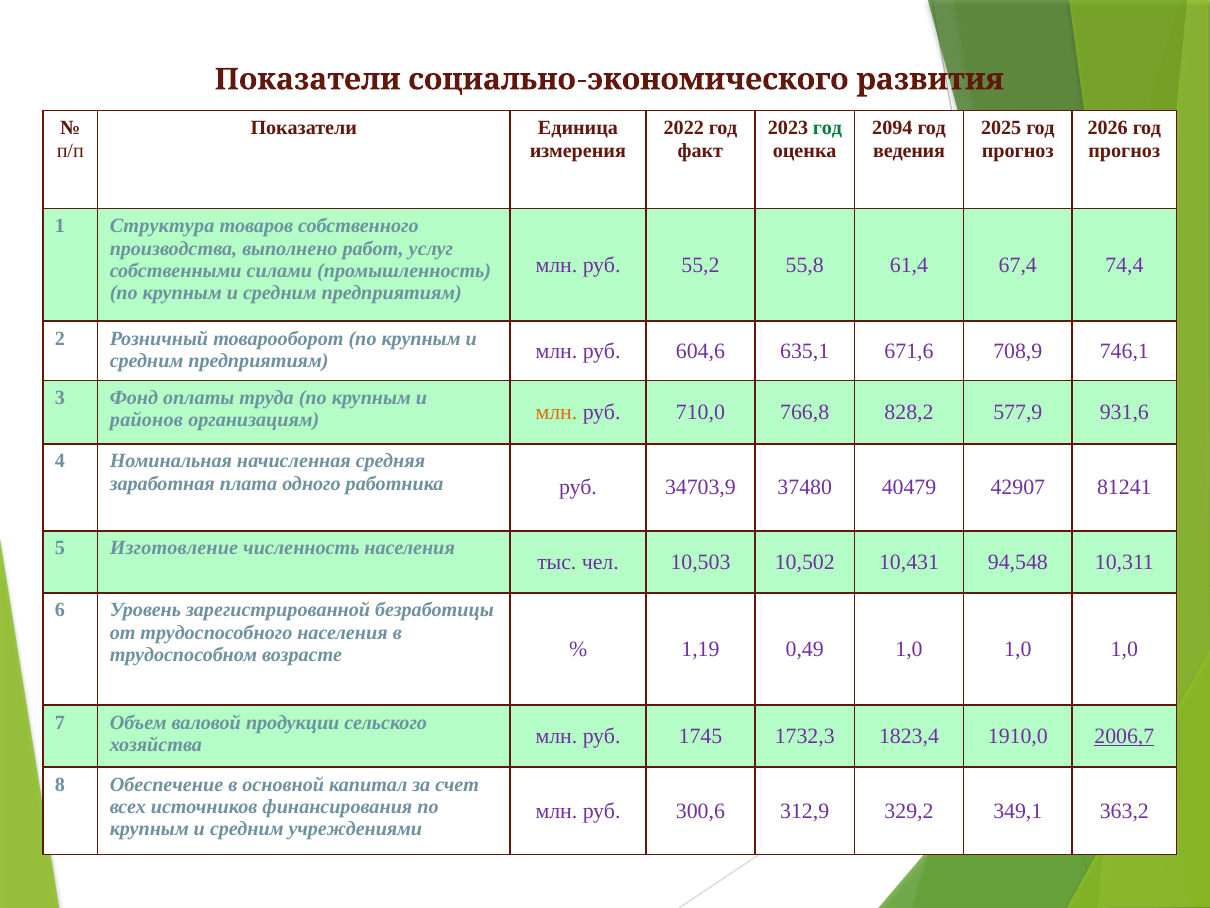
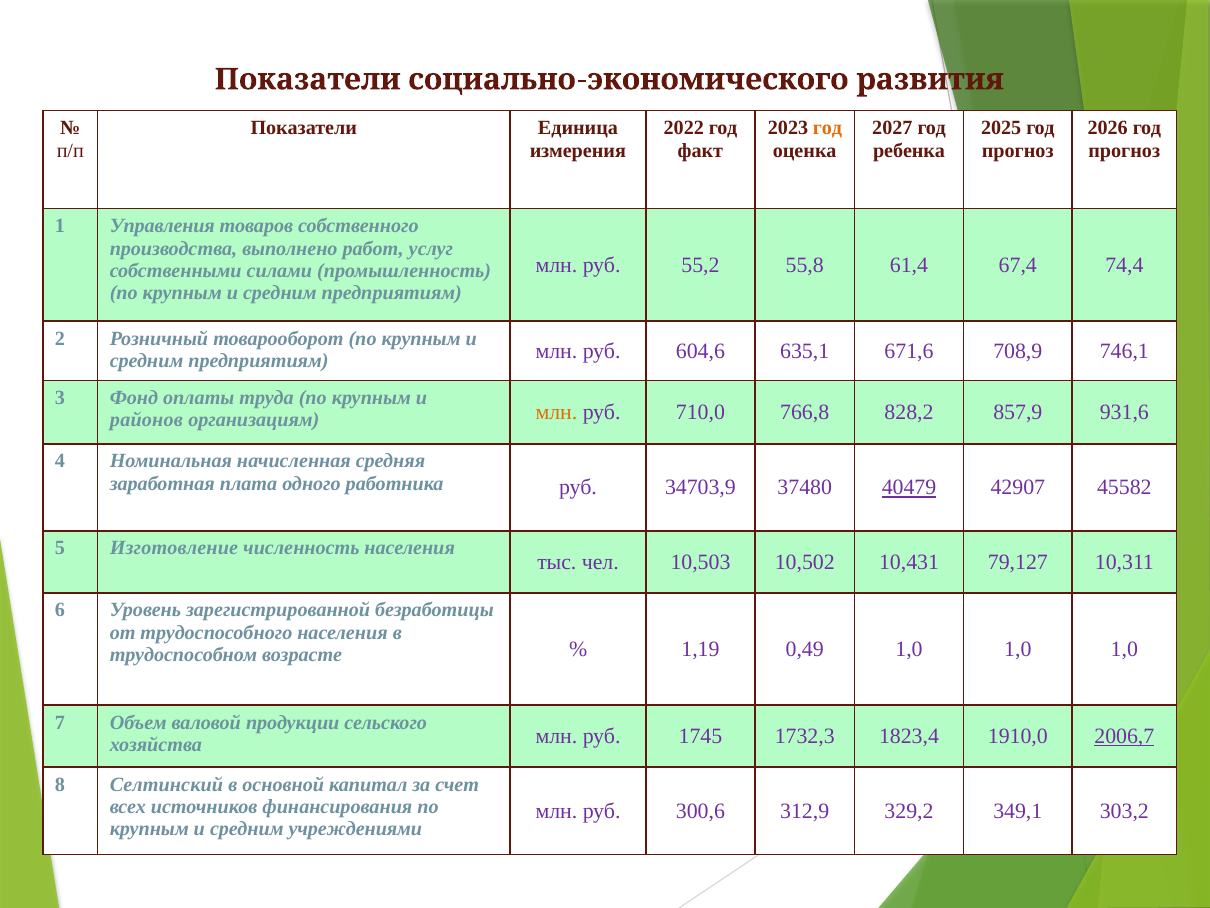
год at (827, 128) colour: green -> orange
2094: 2094 -> 2027
ведения: ведения -> ребенка
Структура: Структура -> Управления
577,9: 577,9 -> 857,9
40479 underline: none -> present
81241: 81241 -> 45582
94,548: 94,548 -> 79,127
Обеспечение: Обеспечение -> Селтинский
363,2: 363,2 -> 303,2
